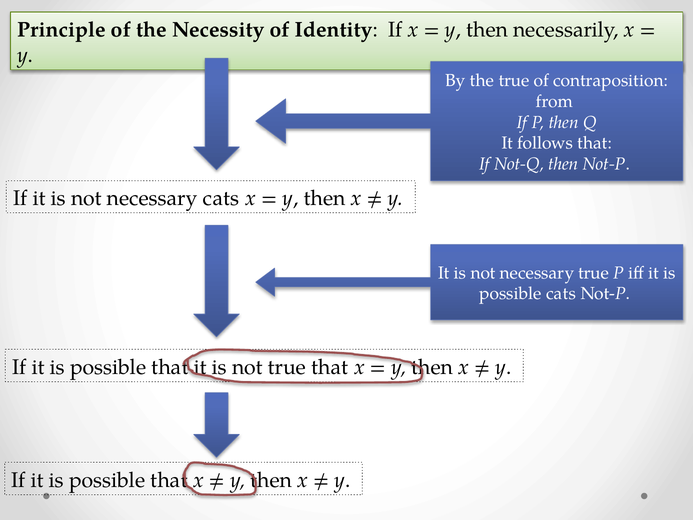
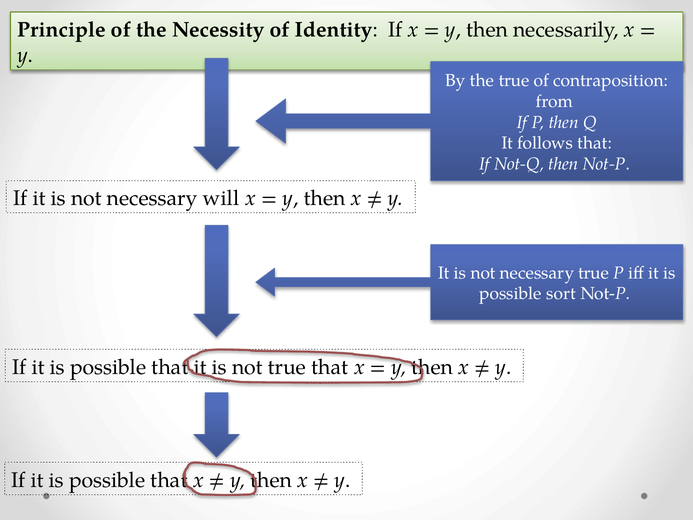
necessary cats: cats -> will
possible cats: cats -> sort
